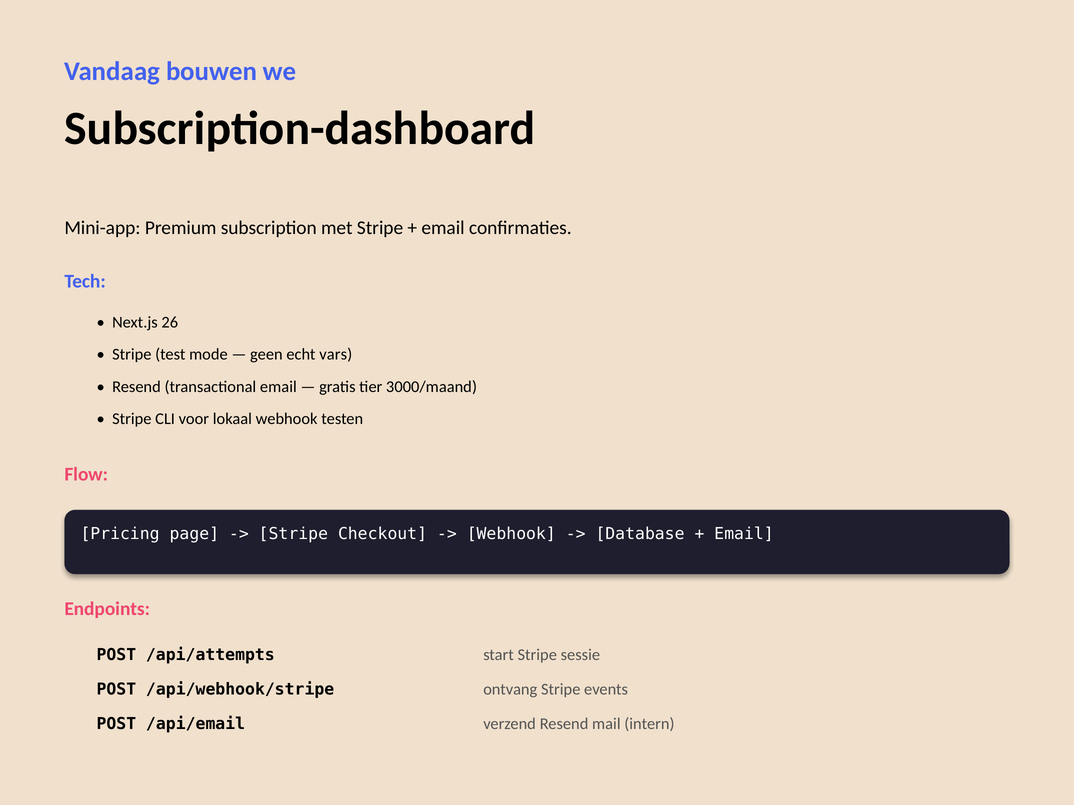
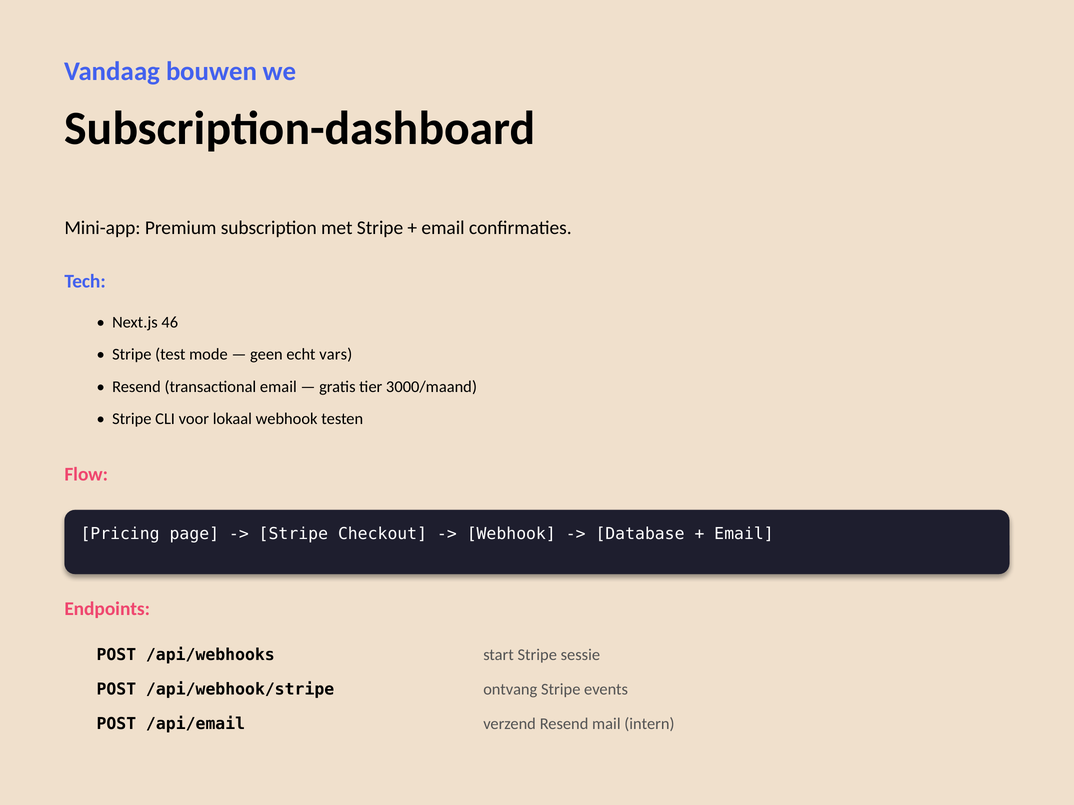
26: 26 -> 46
/api/attempts: /api/attempts -> /api/webhooks
